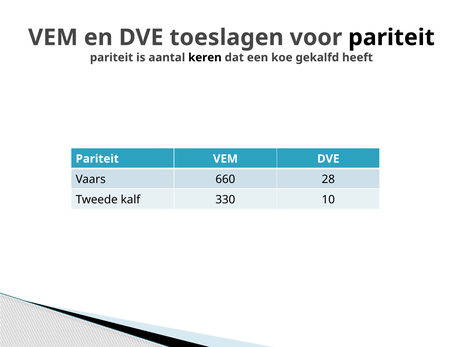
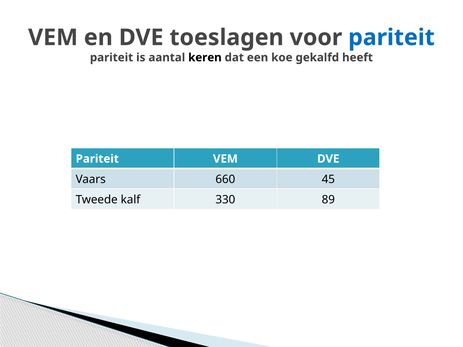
pariteit at (391, 38) colour: black -> blue
28: 28 -> 45
10: 10 -> 89
